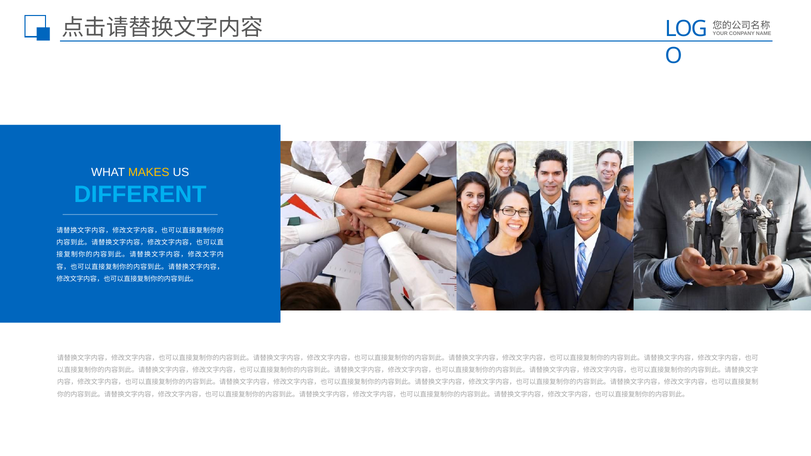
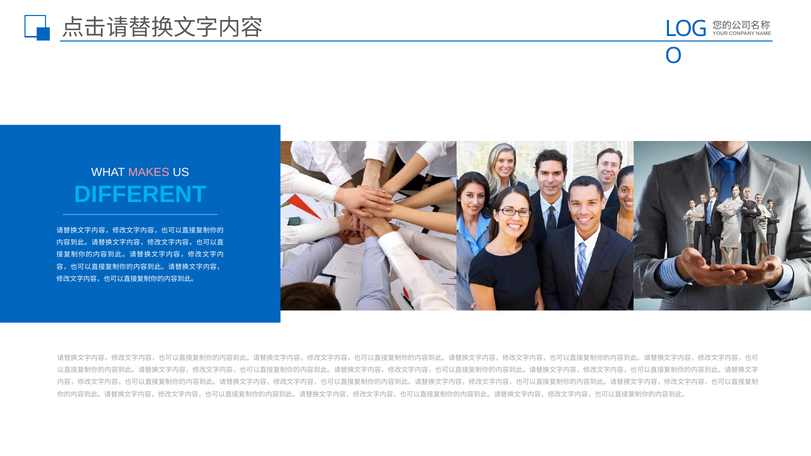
MAKES colour: yellow -> pink
